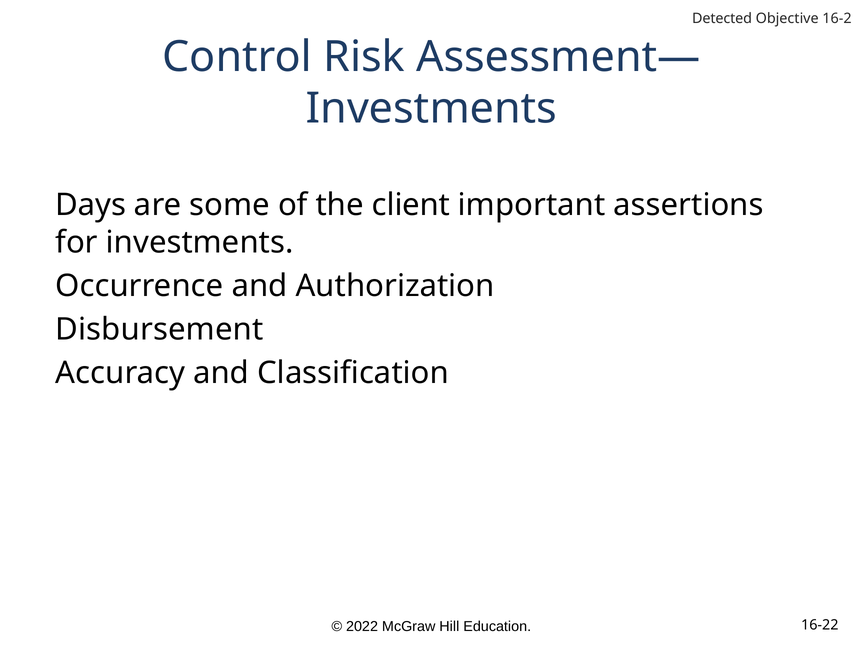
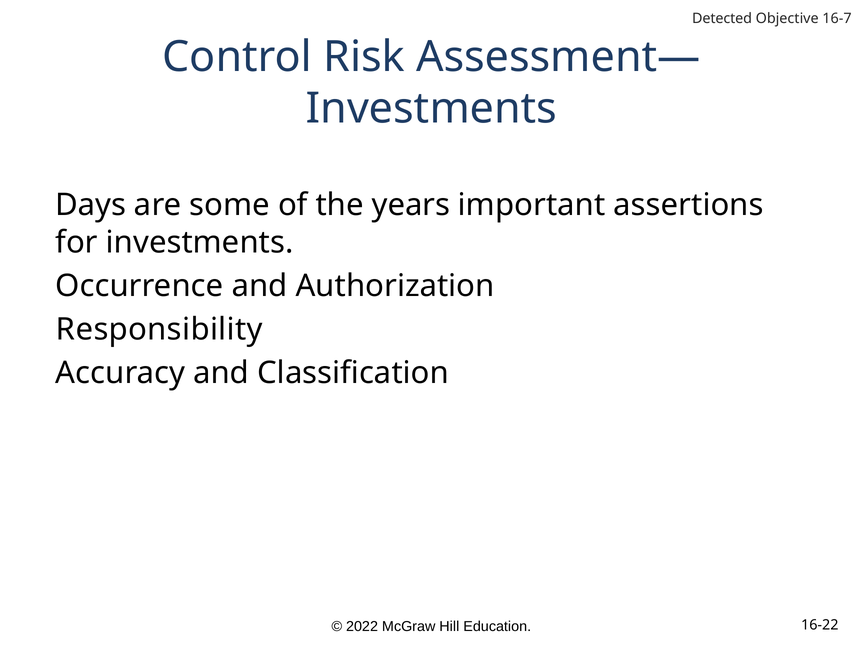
16-2: 16-2 -> 16-7
client: client -> years
Disbursement: Disbursement -> Responsibility
